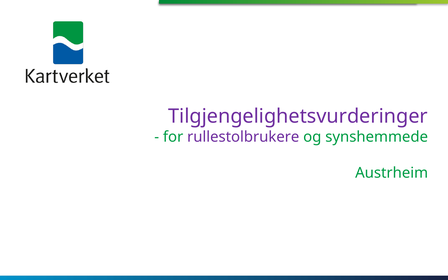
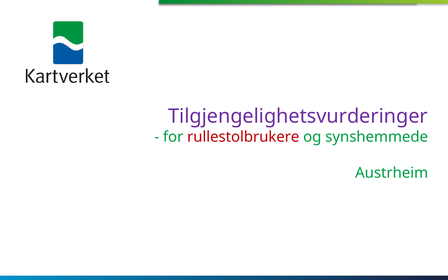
rullestolbrukere colour: purple -> red
